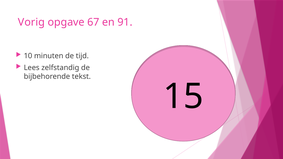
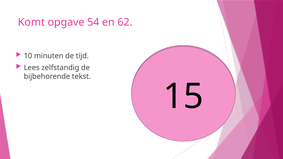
Vorig: Vorig -> Komt
67: 67 -> 54
91: 91 -> 62
